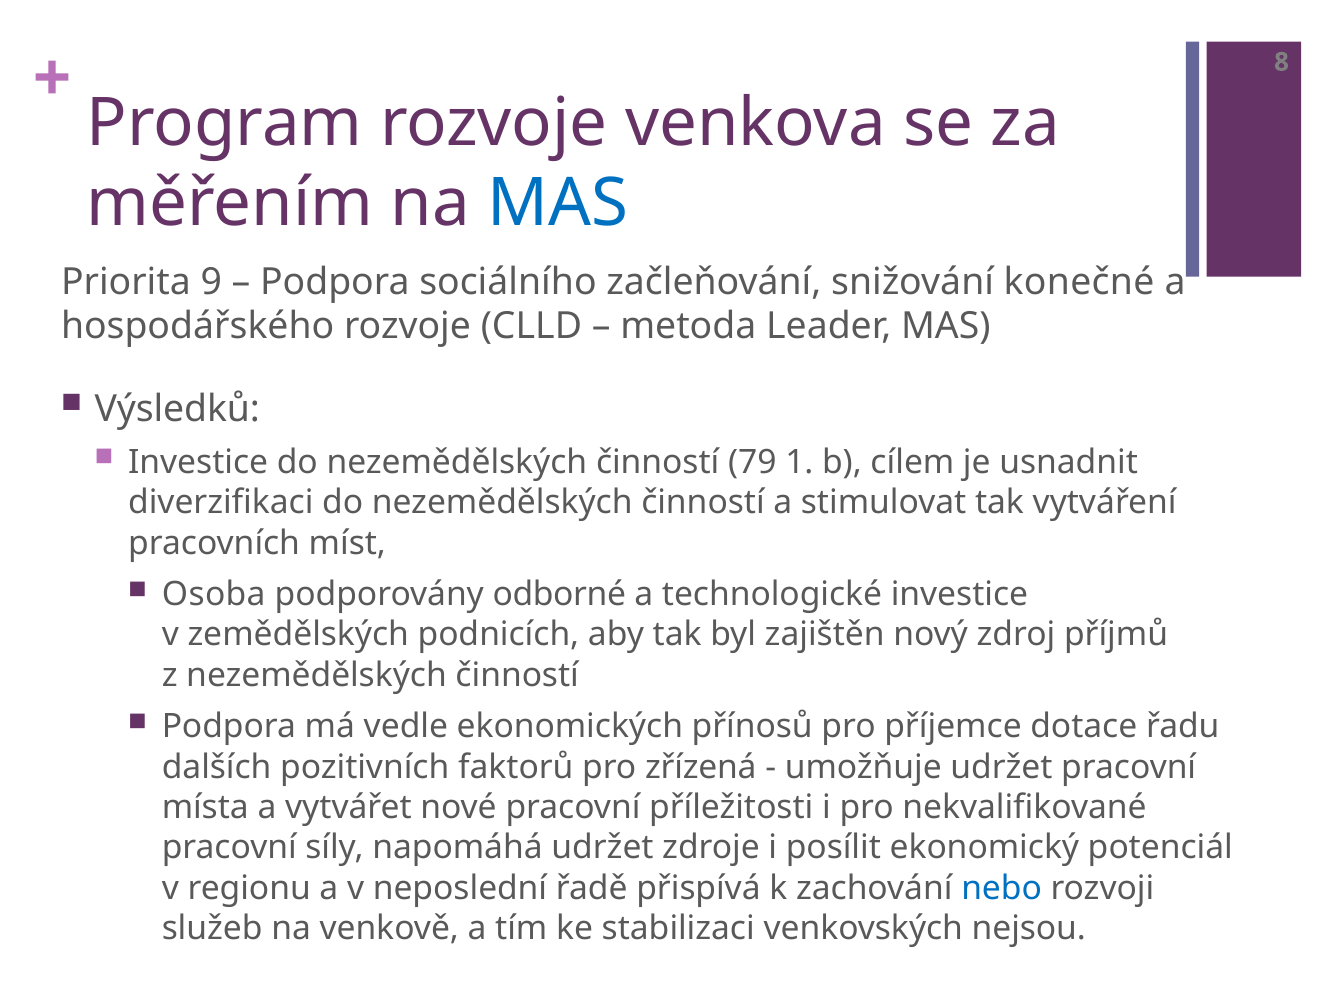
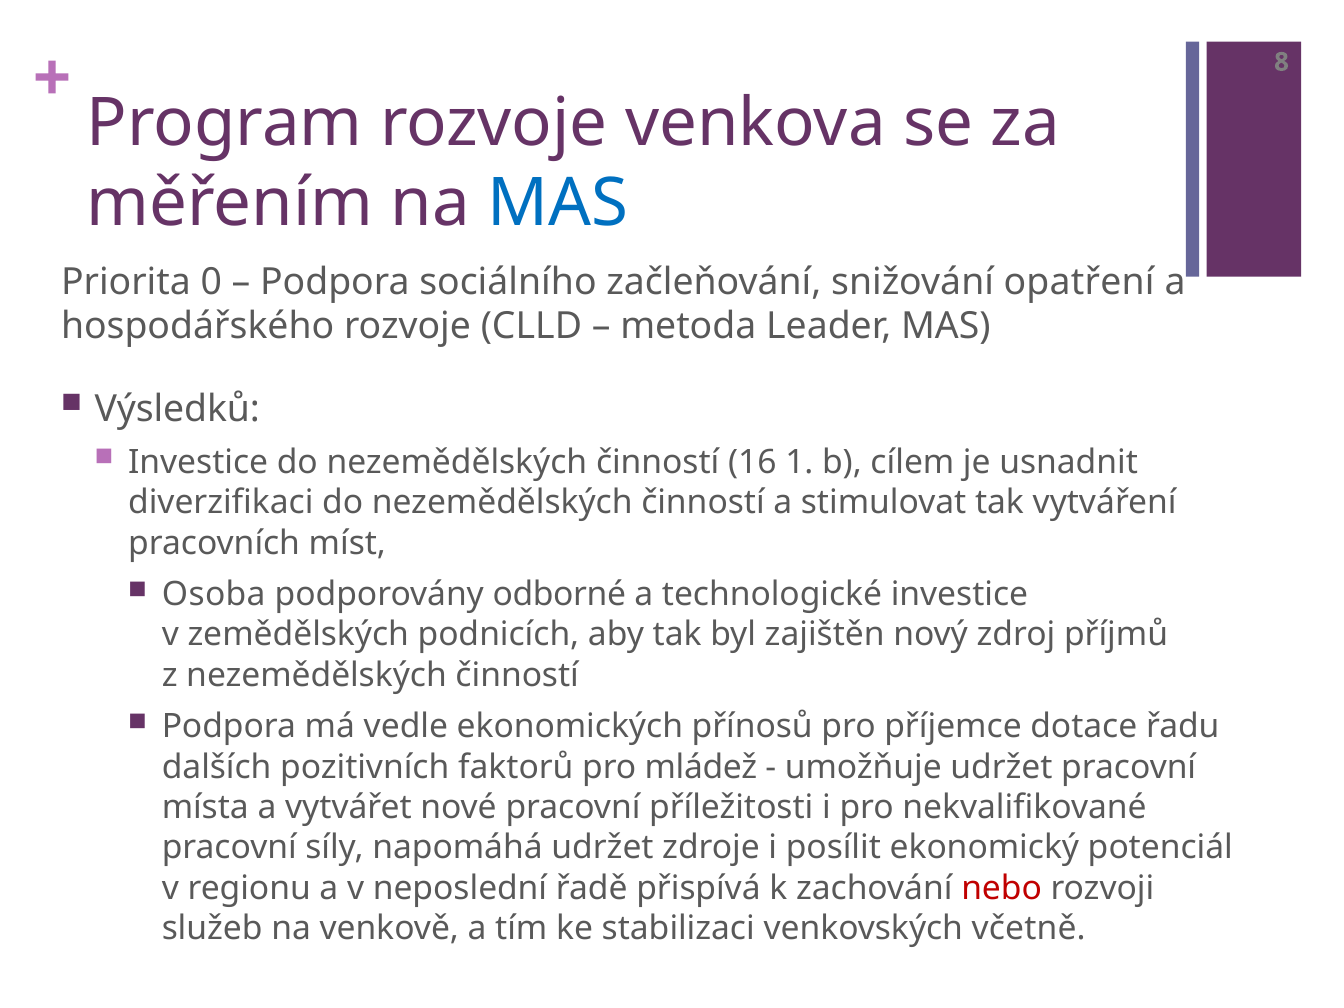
9: 9 -> 0
konečné: konečné -> opatření
79: 79 -> 16
zřízená: zřízená -> mládež
nebo colour: blue -> red
nejsou: nejsou -> včetně
